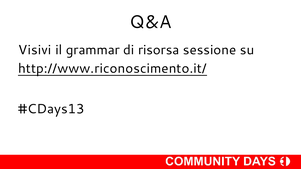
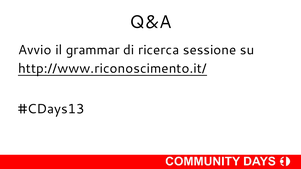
Visivi: Visivi -> Avvio
risorsa: risorsa -> ricerca
